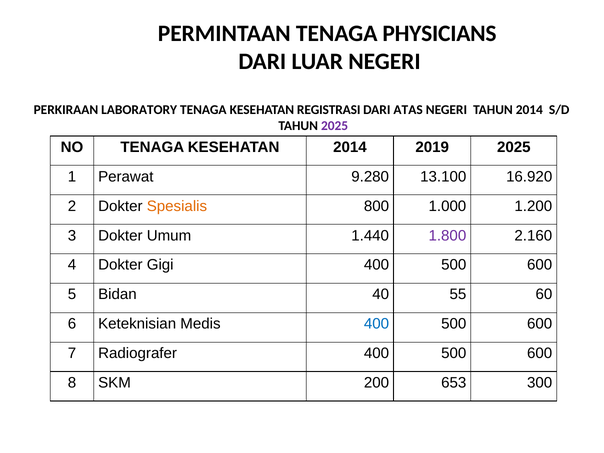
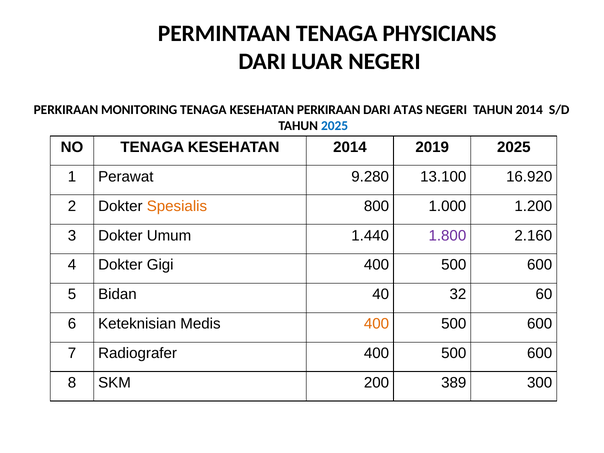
LABORATORY: LABORATORY -> MONITORING
KESEHATAN REGISTRASI: REGISTRASI -> PERKIRAAN
2025 at (335, 126) colour: purple -> blue
55: 55 -> 32
400 at (376, 324) colour: blue -> orange
653: 653 -> 389
